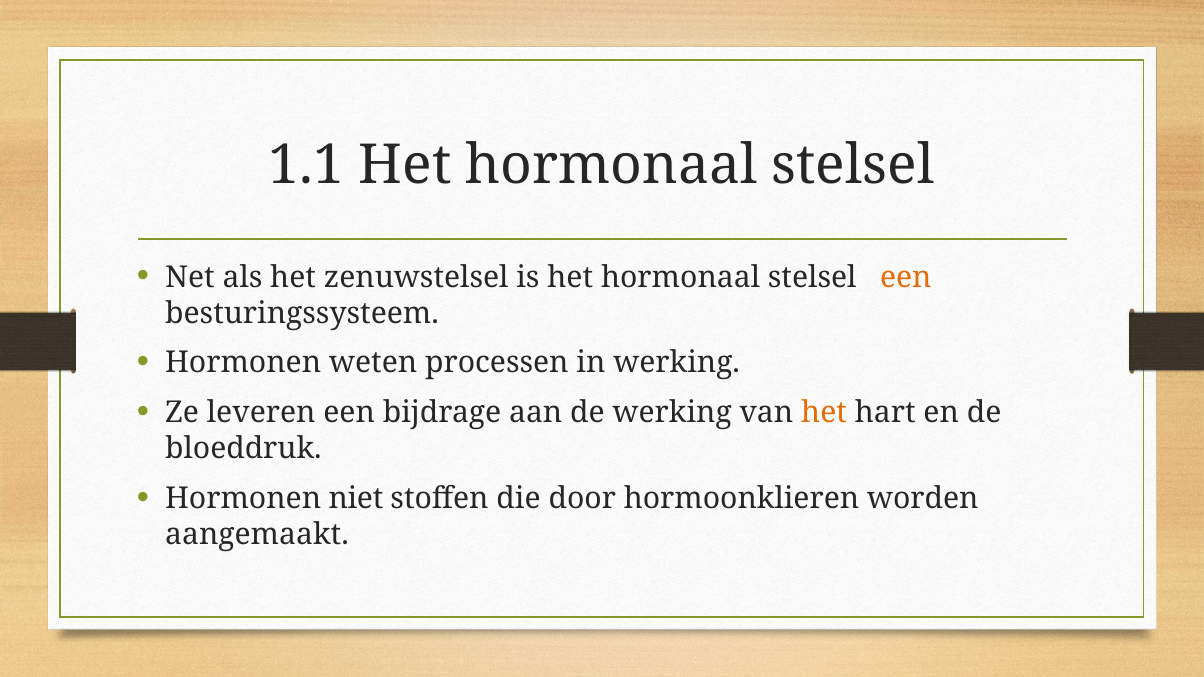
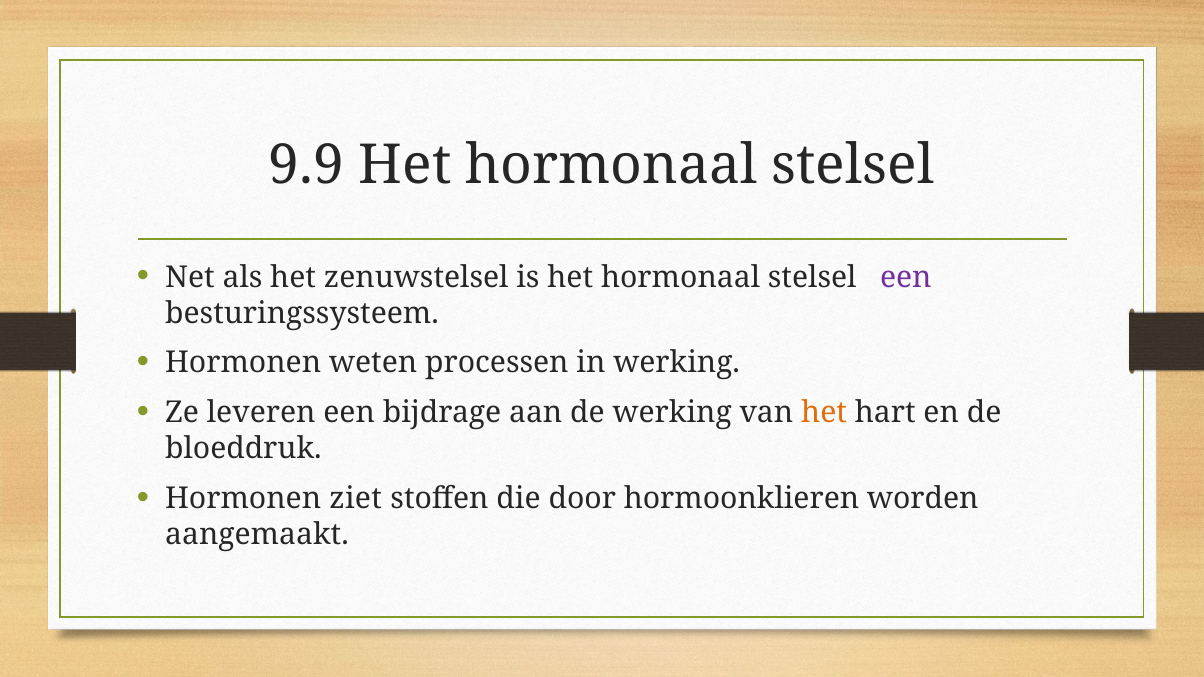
1.1: 1.1 -> 9.9
een at (906, 277) colour: orange -> purple
niet: niet -> ziet
